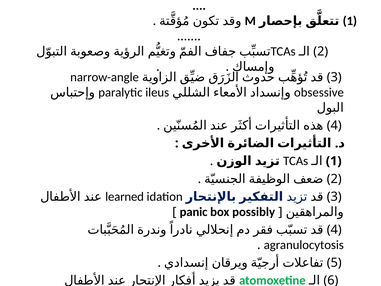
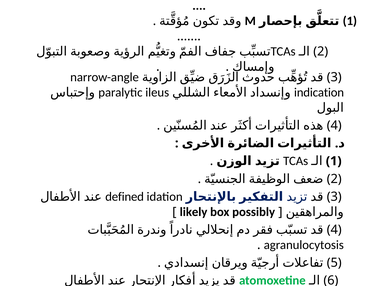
obsessive: obsessive -> indication
learned: learned -> defined
panic: panic -> likely
